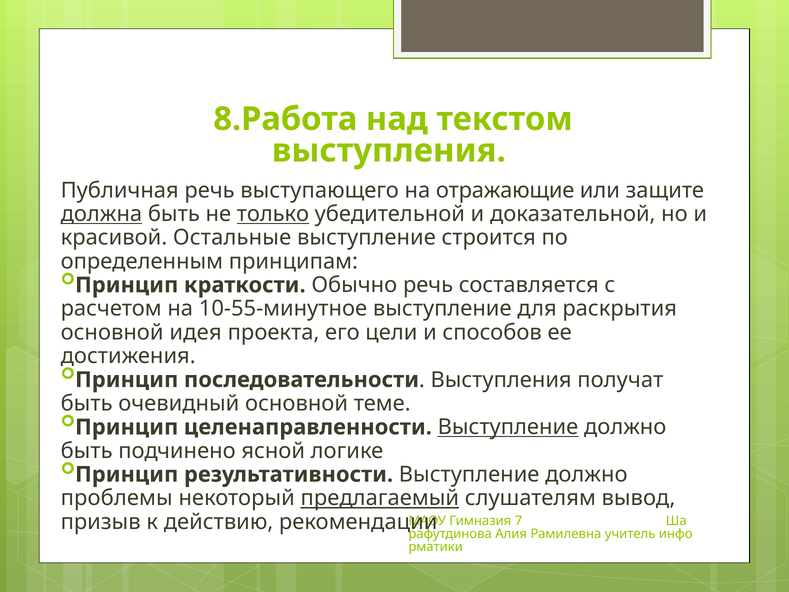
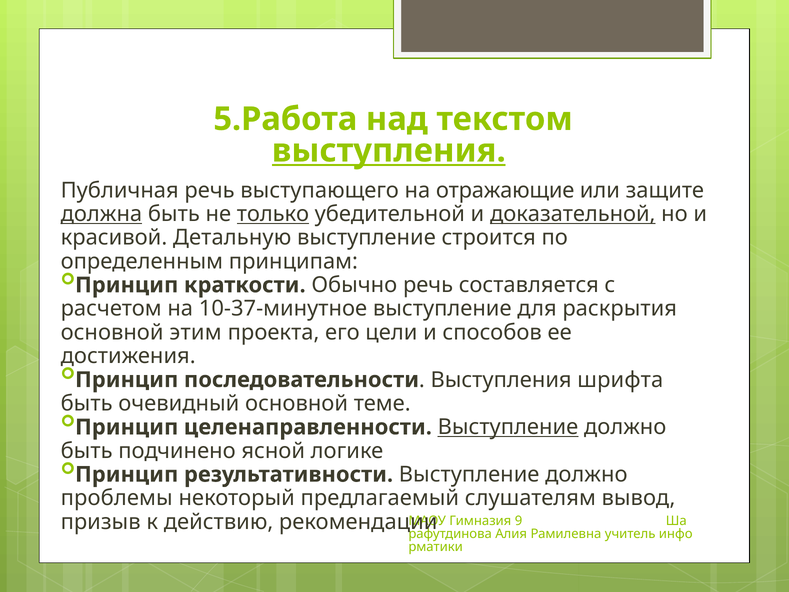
8.Работа: 8.Работа -> 5.Работа
выступления at (389, 151) underline: none -> present
доказательной underline: none -> present
Остальные: Остальные -> Детальную
10-55-минутное: 10-55-минутное -> 10-37-минутное
идея: идея -> этим
получат: получат -> шрифта
предлагаемый underline: present -> none
7: 7 -> 9
